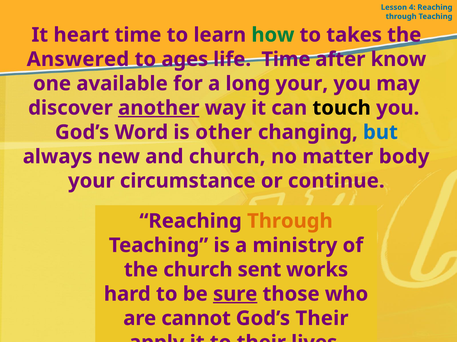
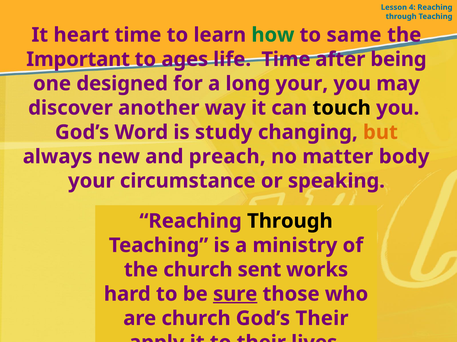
takes: takes -> same
Answered: Answered -> Important
know: know -> being
available: available -> designed
another underline: present -> none
other: other -> study
but colour: blue -> orange
and church: church -> preach
continue: continue -> speaking
Through at (290, 221) colour: orange -> black
are cannot: cannot -> church
